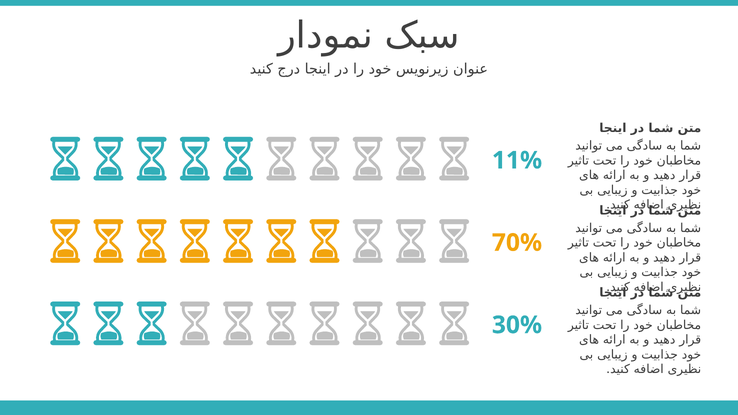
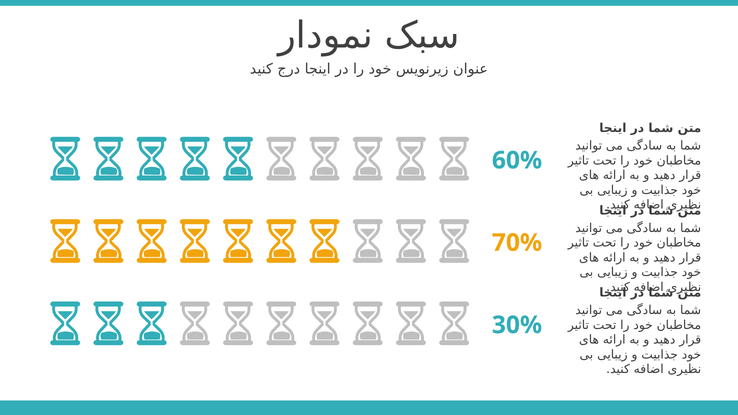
11%: 11% -> 60%
